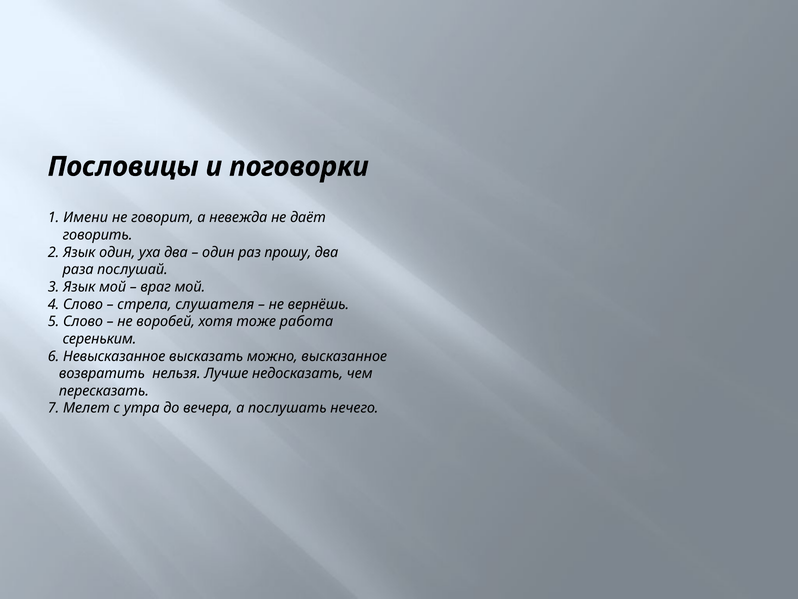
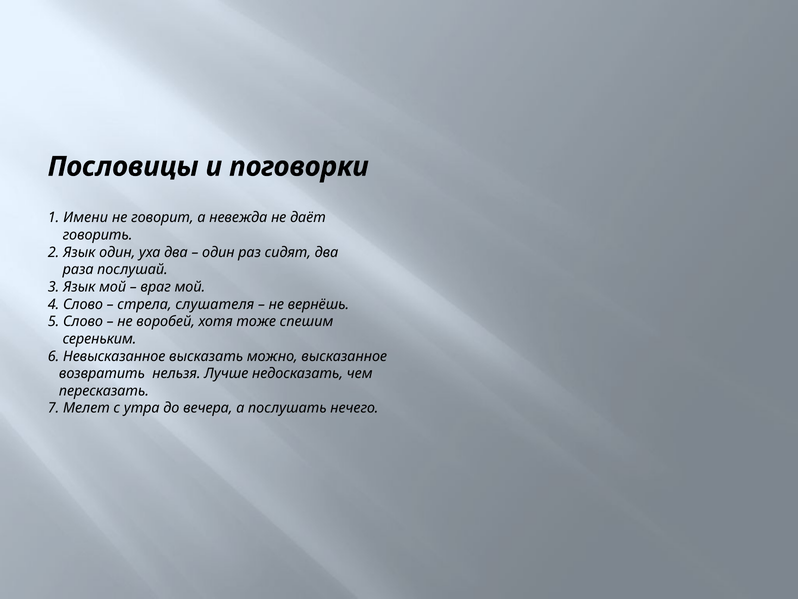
прошу: прошу -> сидят
работа: работа -> спешим
